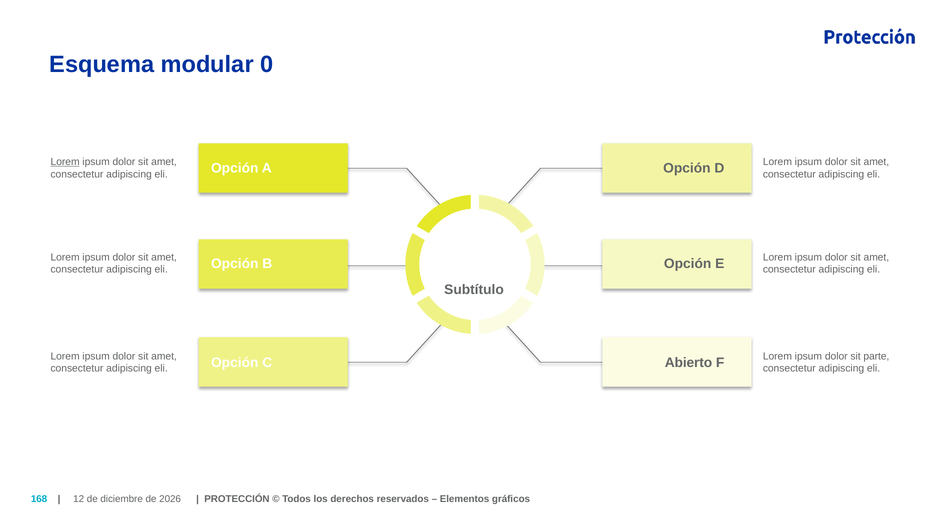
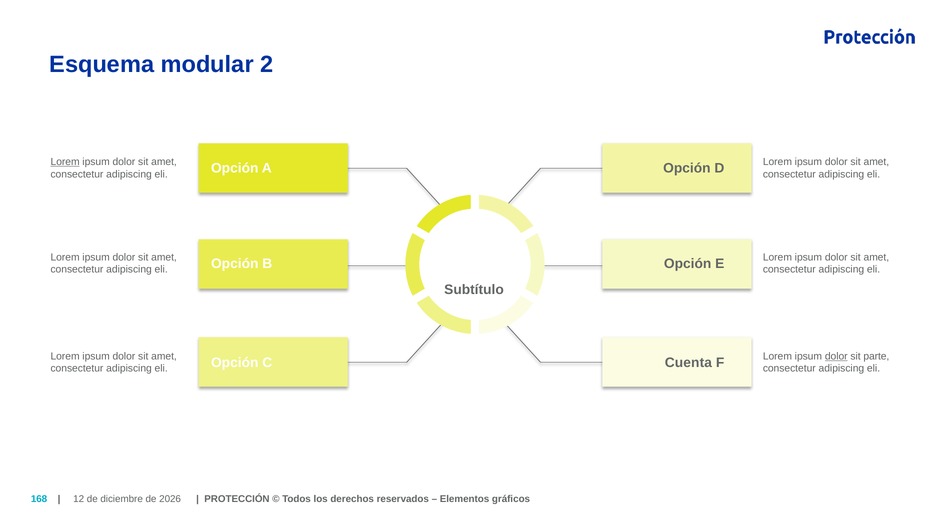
0: 0 -> 2
dolor at (836, 357) underline: none -> present
Abierto: Abierto -> Cuenta
